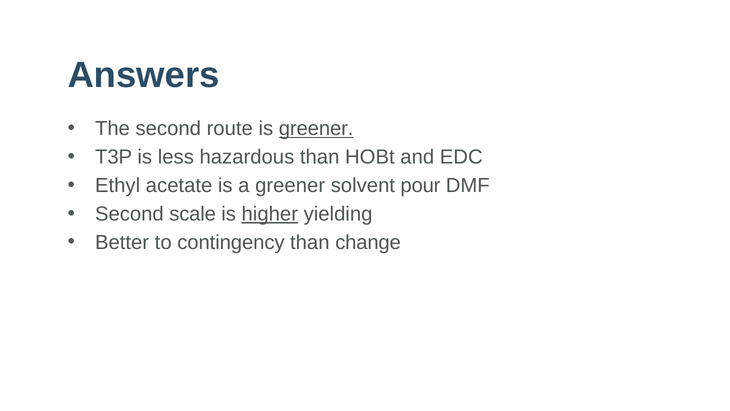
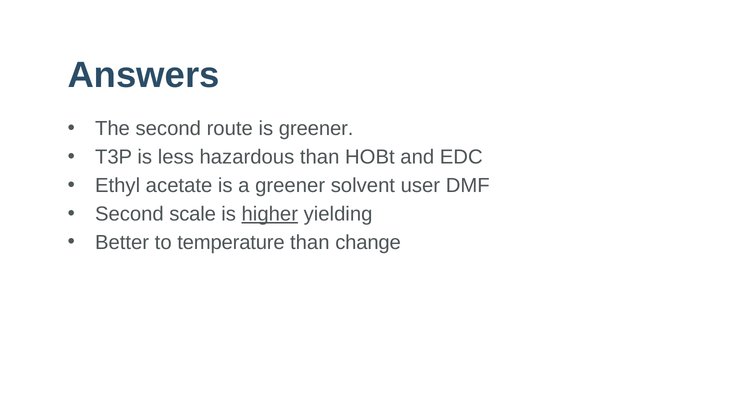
greener at (316, 129) underline: present -> none
pour: pour -> user
contingency: contingency -> temperature
